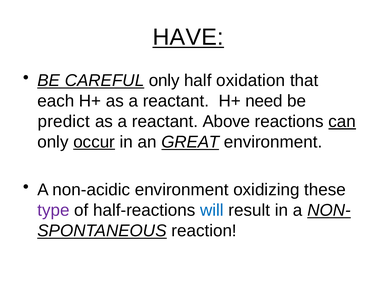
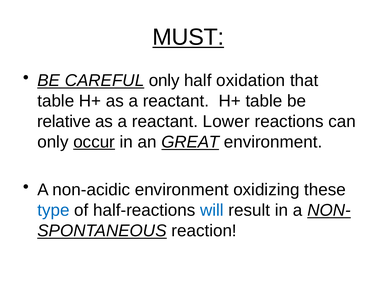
HAVE: HAVE -> MUST
each at (56, 101): each -> table
H+ need: need -> table
predict: predict -> relative
Above: Above -> Lower
can underline: present -> none
type colour: purple -> blue
